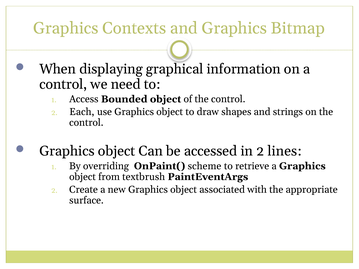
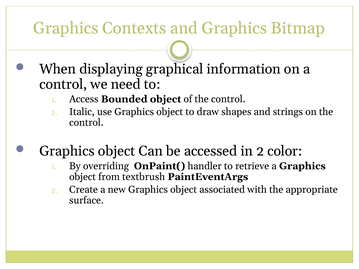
Each: Each -> Italic
lines: lines -> color
scheme: scheme -> handler
